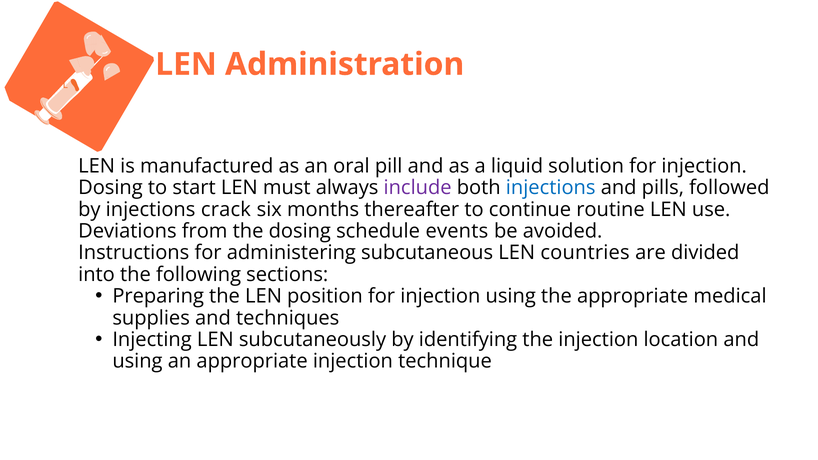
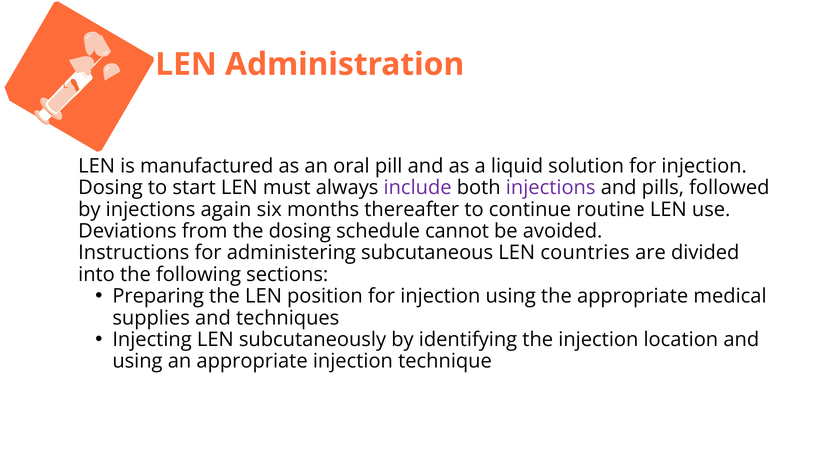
injections at (551, 188) colour: blue -> purple
crack: crack -> again
events: events -> cannot
